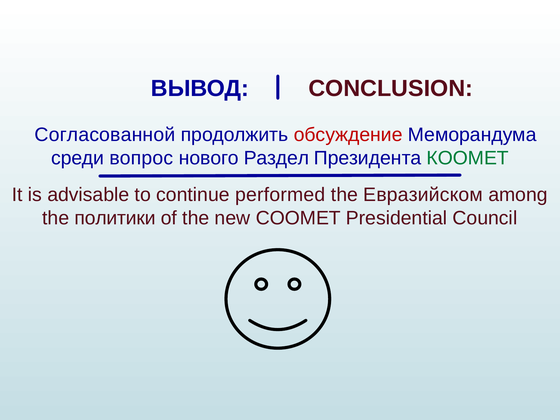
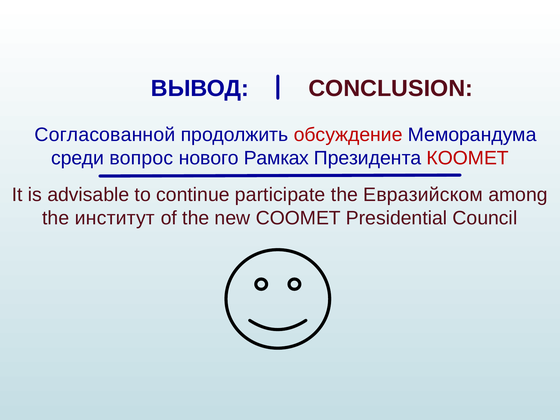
Раздел: Раздел -> Рамках
КООМЕТ colour: green -> red
performed: performed -> participate
политики: политики -> институт
